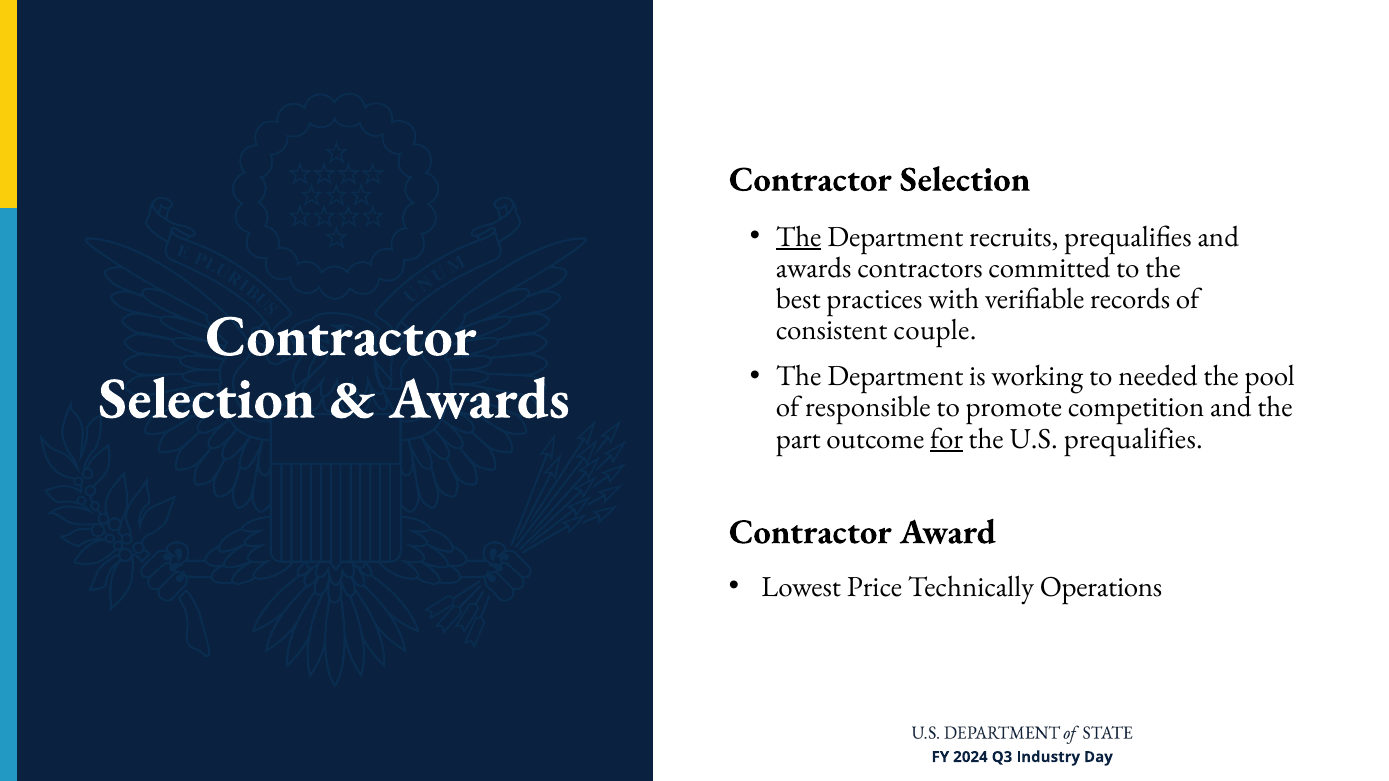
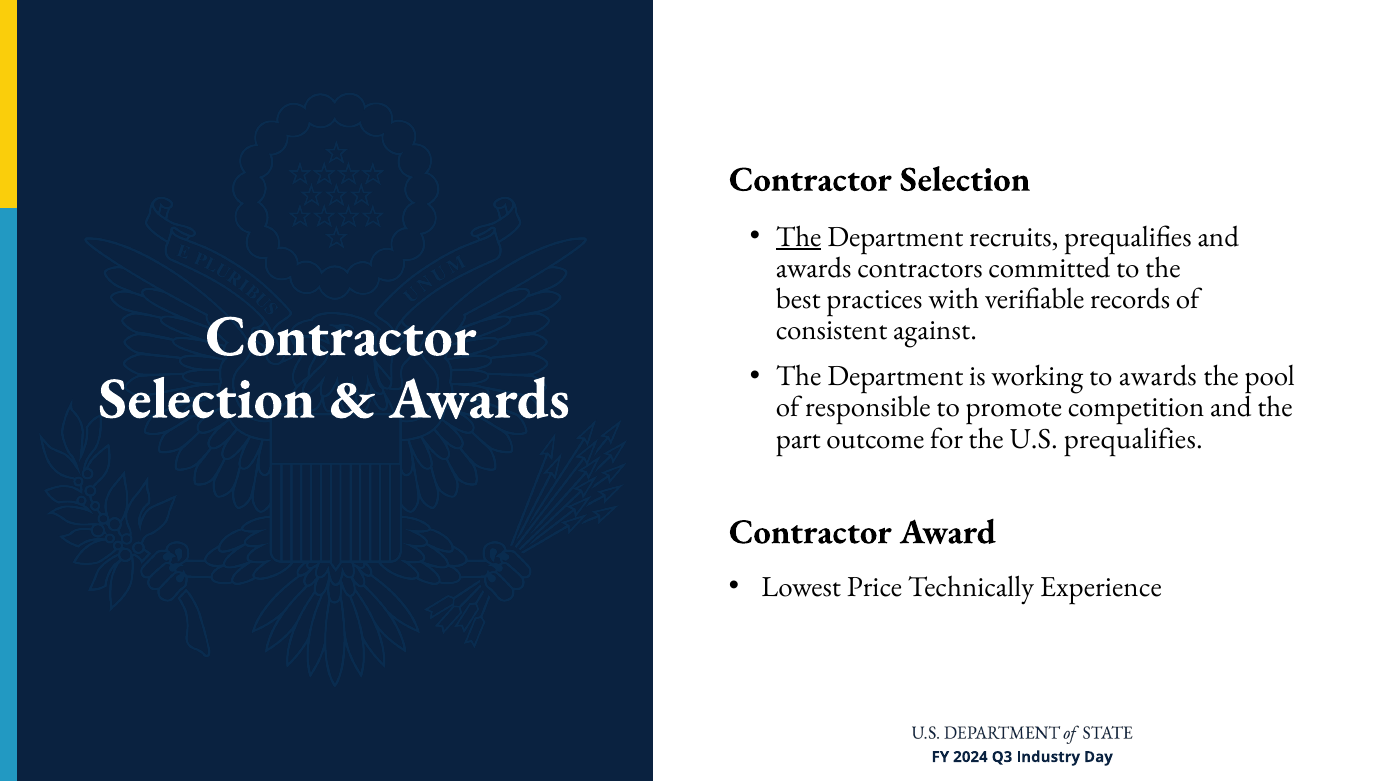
couple: couple -> against
to needed: needed -> awards
for underline: present -> none
Operations: Operations -> Experience
